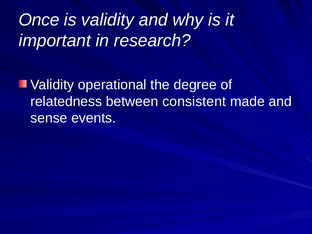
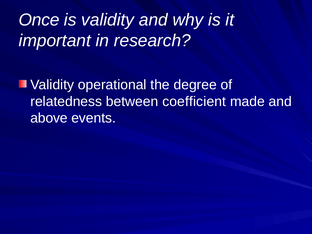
consistent: consistent -> coefficient
sense: sense -> above
